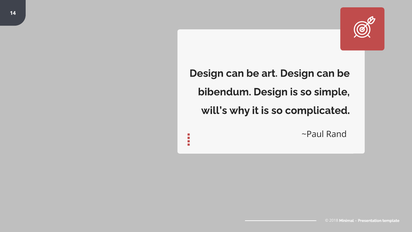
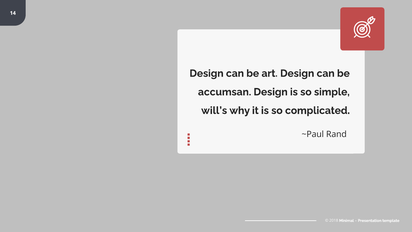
bibendum: bibendum -> accumsan
